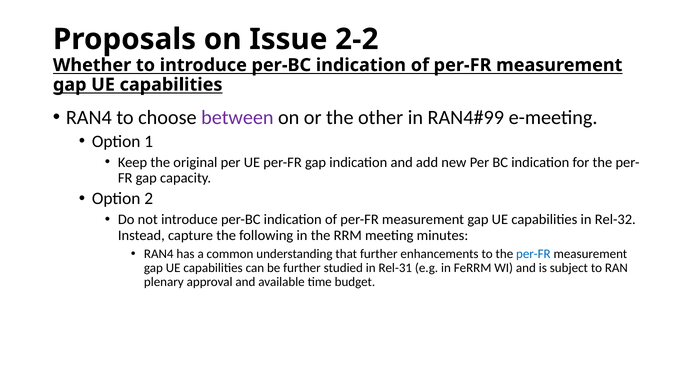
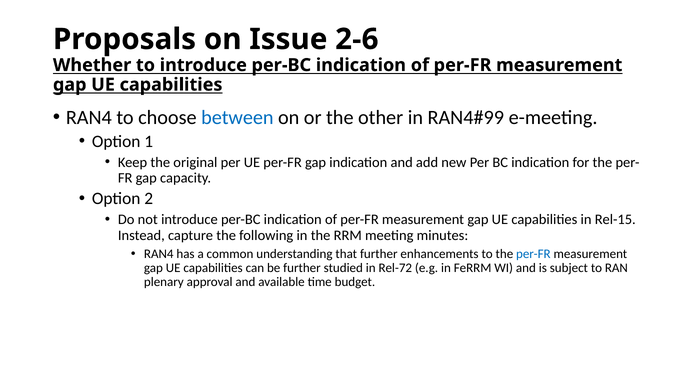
2-2: 2-2 -> 2-6
between colour: purple -> blue
Rel-32: Rel-32 -> Rel-15
Rel-31: Rel-31 -> Rel-72
